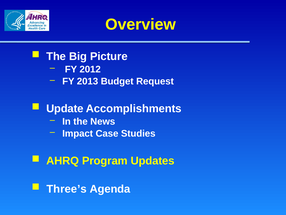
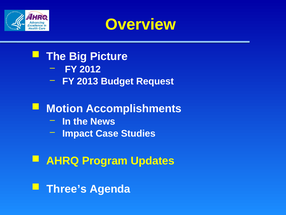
Update: Update -> Motion
